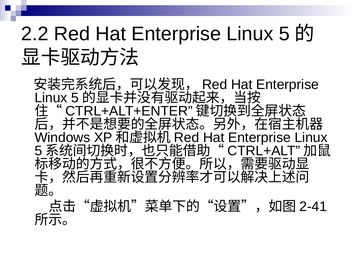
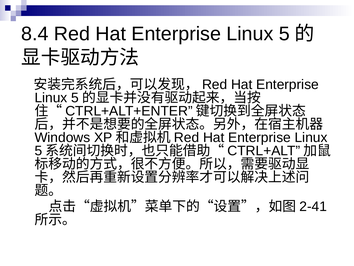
2.2: 2.2 -> 8.4
